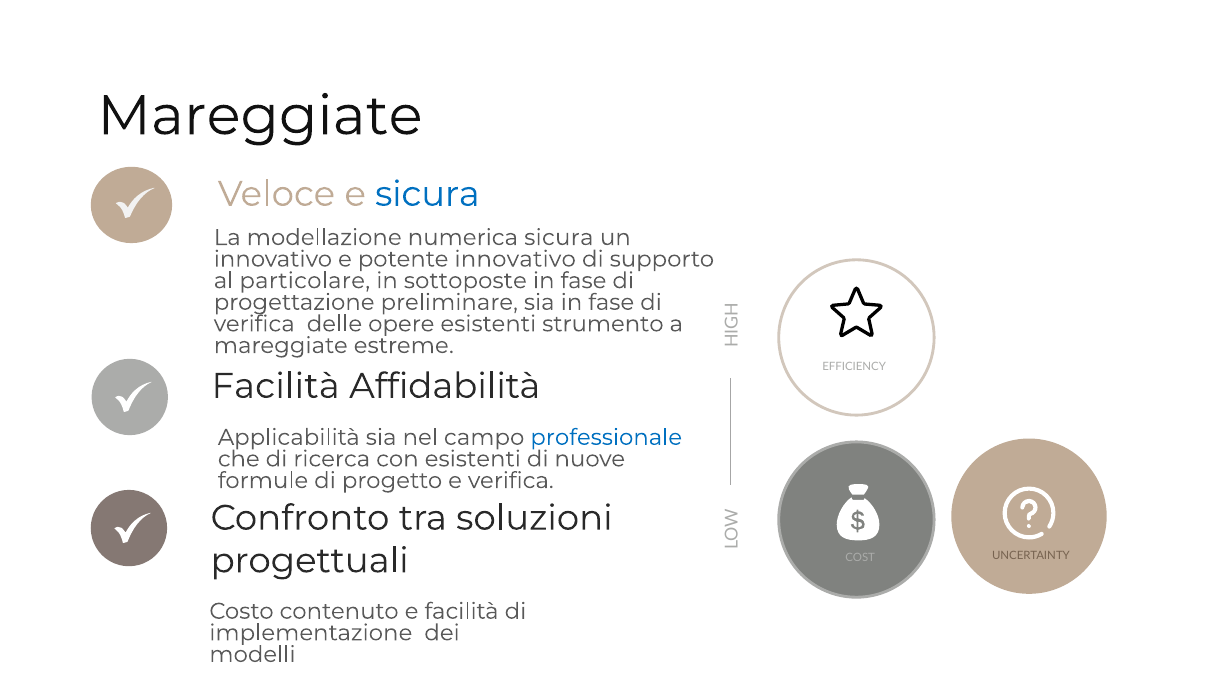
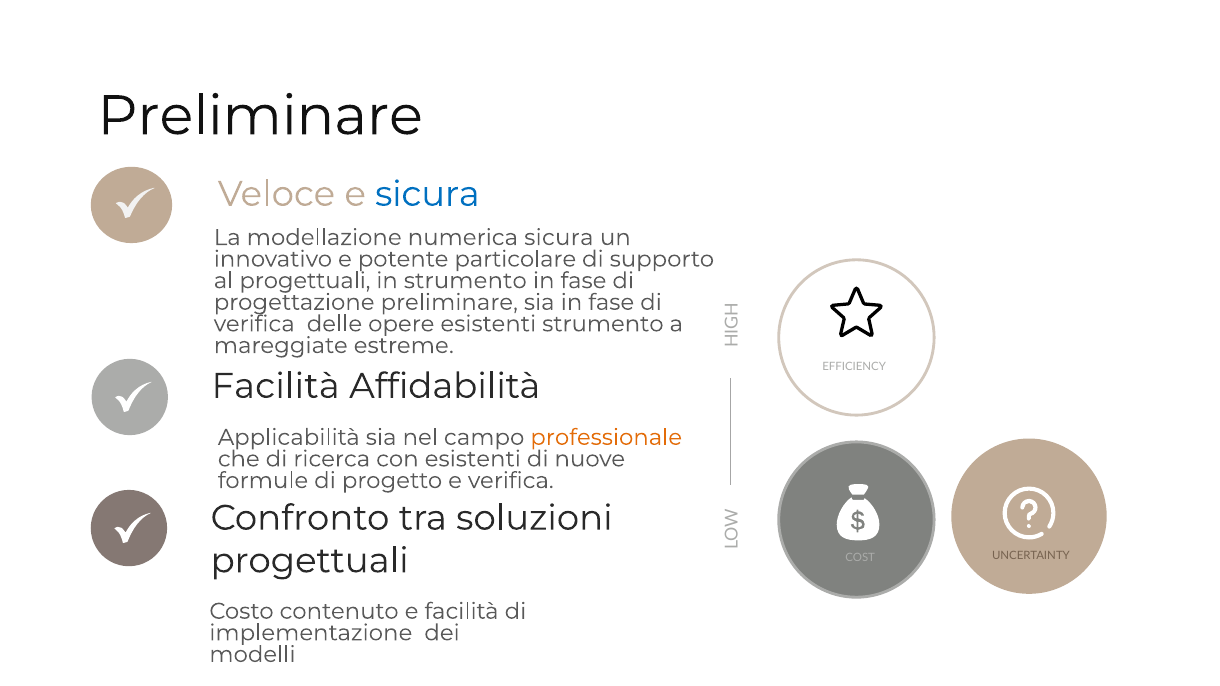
Mareggiate at (260, 116): Mareggiate -> Preliminare
potente innovativo: innovativo -> particolare
al particolare: particolare -> progettuali
in sottoposte: sottoposte -> strumento
professionale colour: blue -> orange
